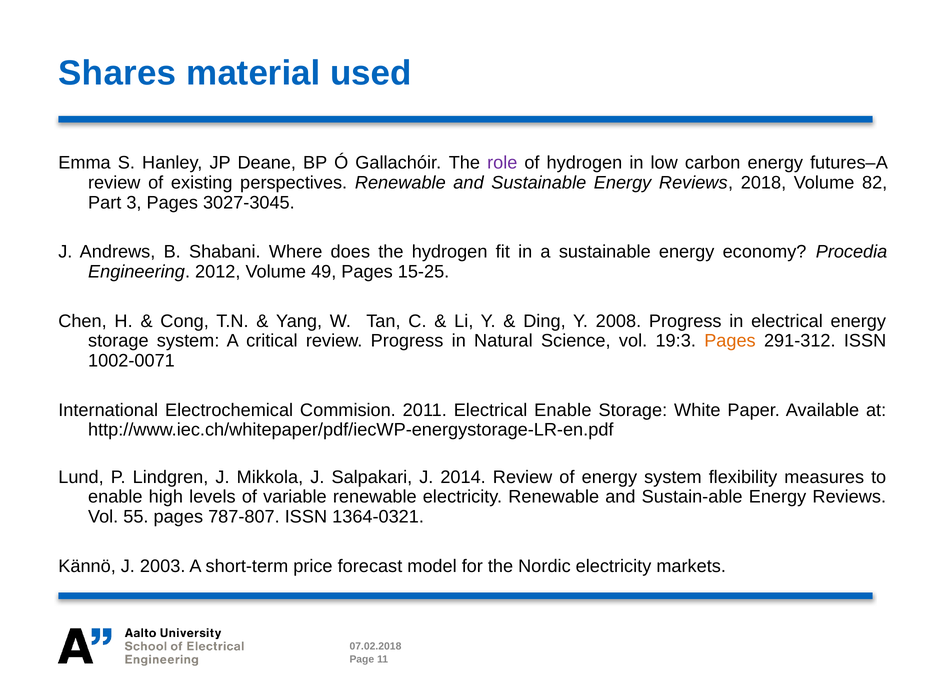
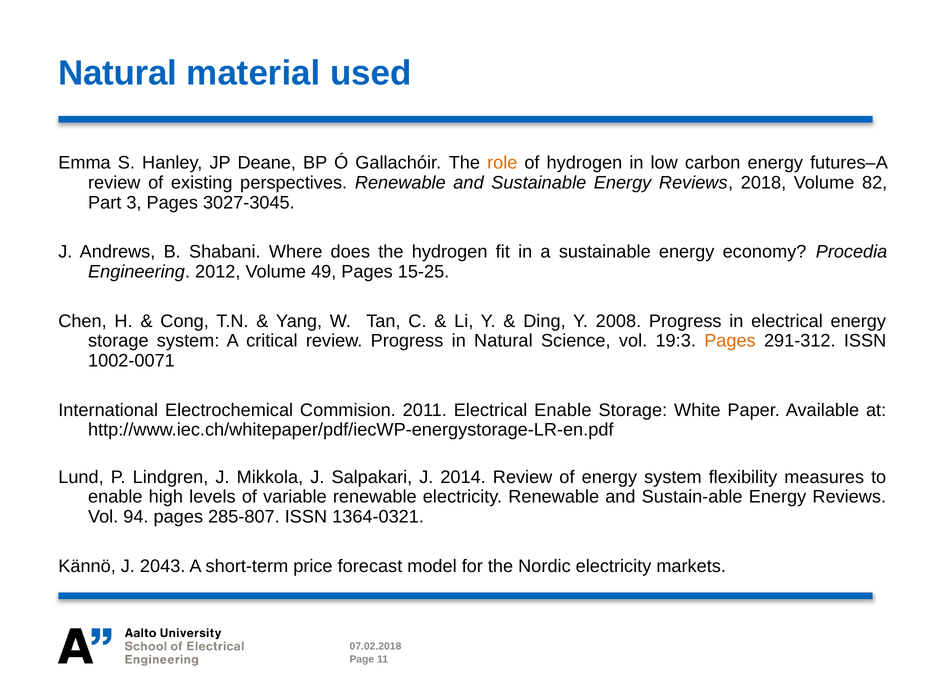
Shares at (117, 73): Shares -> Natural
role colour: purple -> orange
55: 55 -> 94
787-807: 787-807 -> 285-807
2003: 2003 -> 2043
